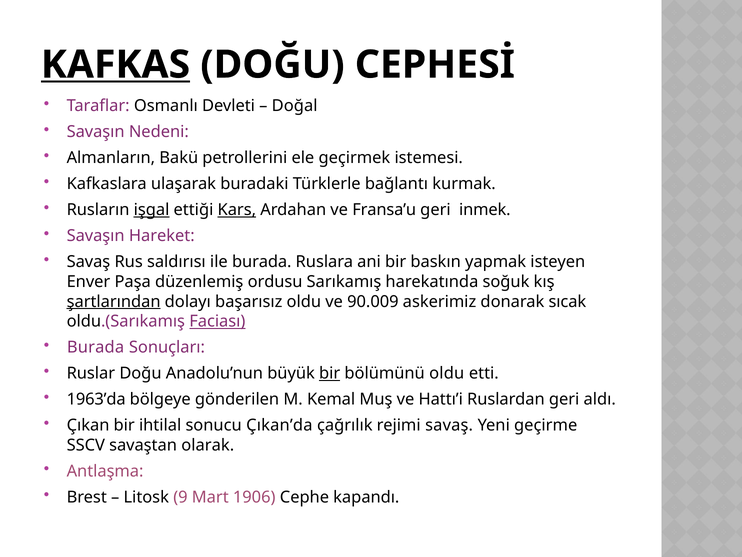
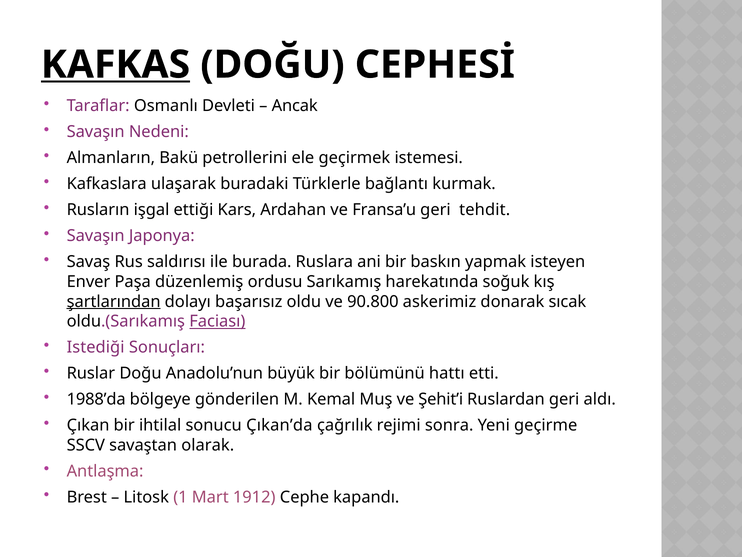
Doğal: Doğal -> Ancak
işgal underline: present -> none
Kars underline: present -> none
inmek: inmek -> tehdit
Hareket: Hareket -> Japonya
90.009: 90.009 -> 90.800
Burada at (96, 347): Burada -> Istediği
bir at (330, 373) underline: present -> none
bölümünü oldu: oldu -> hattı
1963’da: 1963’da -> 1988’da
Hattı’i: Hattı’i -> Şehit’i
rejimi savaş: savaş -> sonra
9: 9 -> 1
1906: 1906 -> 1912
